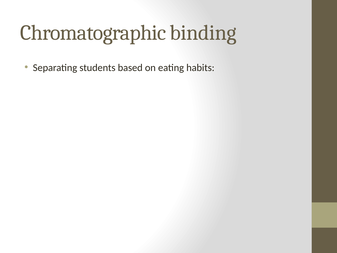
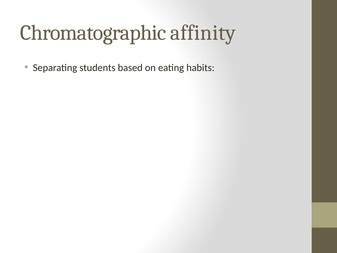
binding: binding -> affinity
